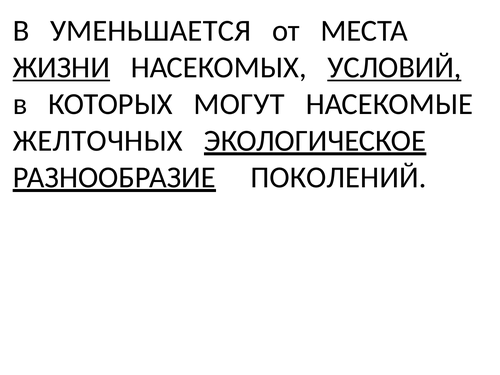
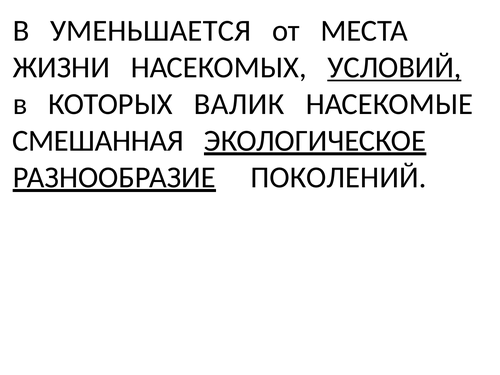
ЖИЗНИ underline: present -> none
МОГУТ: МОГУТ -> ВАЛИК
ЖЕЛТОЧНЫХ: ЖЕЛТОЧНЫХ -> СМЕШАННАЯ
